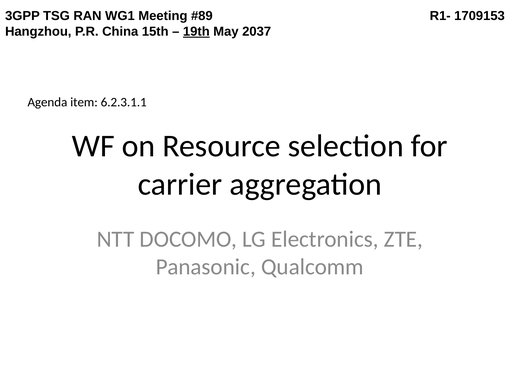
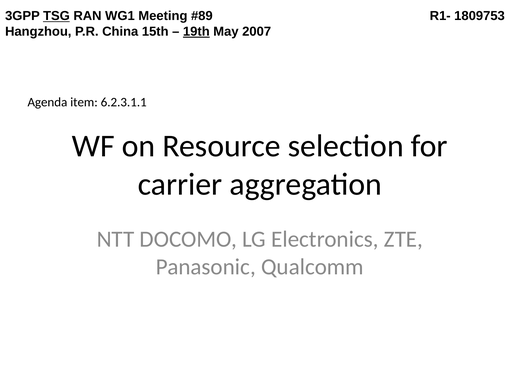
TSG underline: none -> present
1709153: 1709153 -> 1809753
2037: 2037 -> 2007
